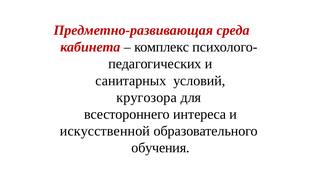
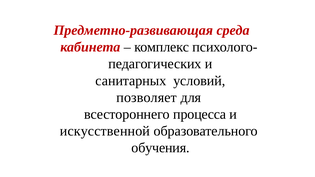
кругозора: кругозора -> позволяет
интереса: интереса -> процесса
